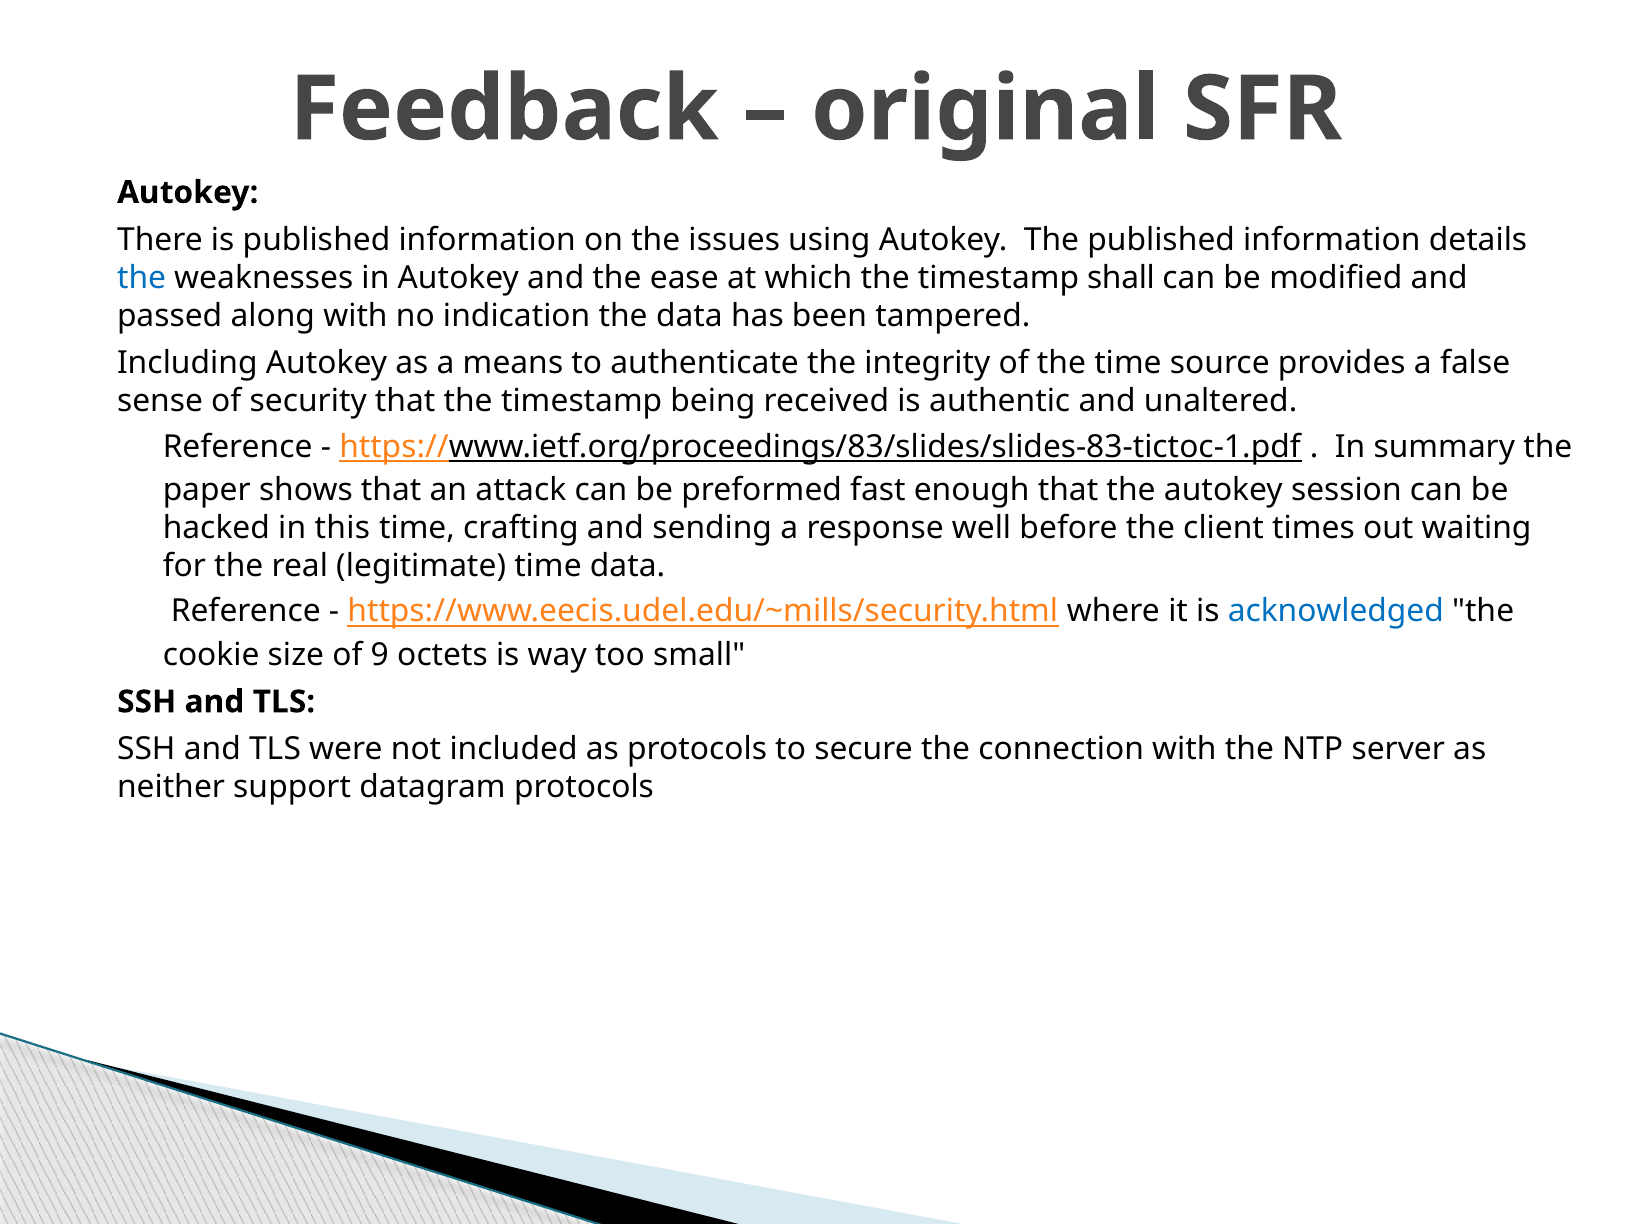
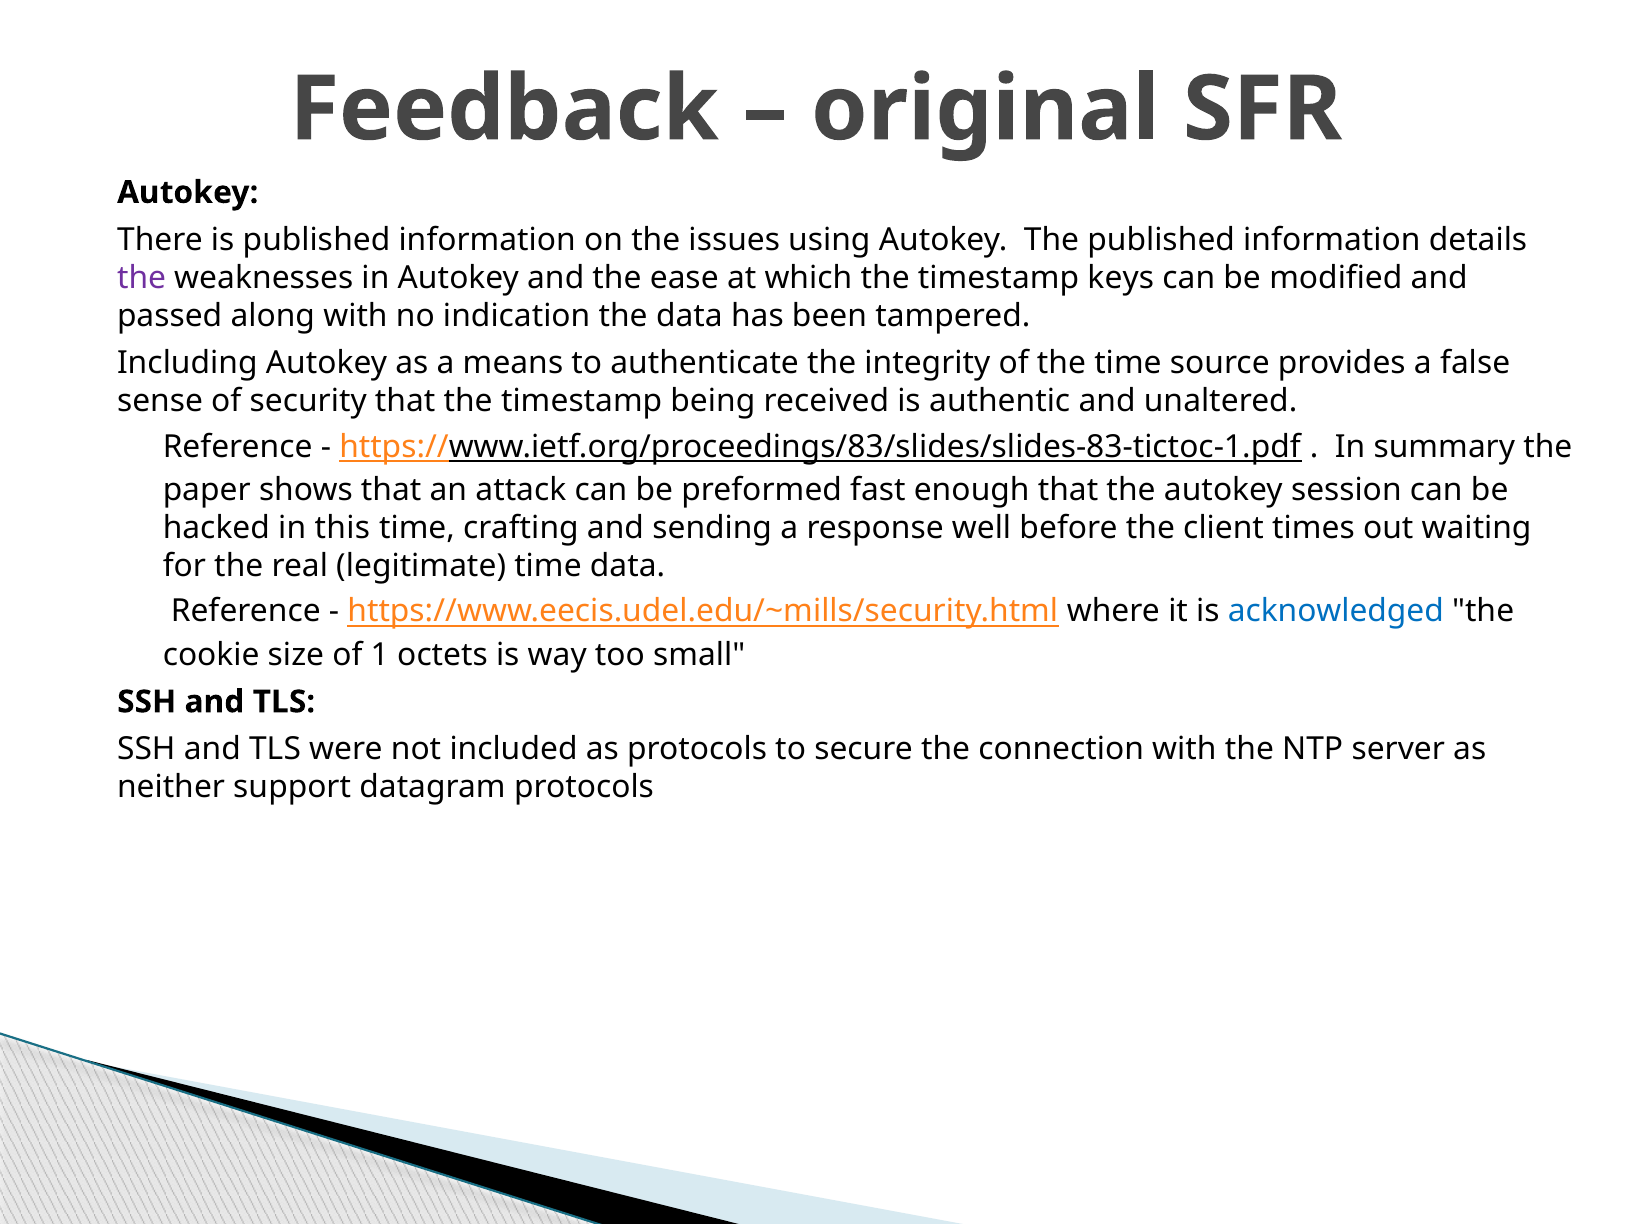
the at (142, 278) colour: blue -> purple
shall: shall -> keys
9: 9 -> 1
